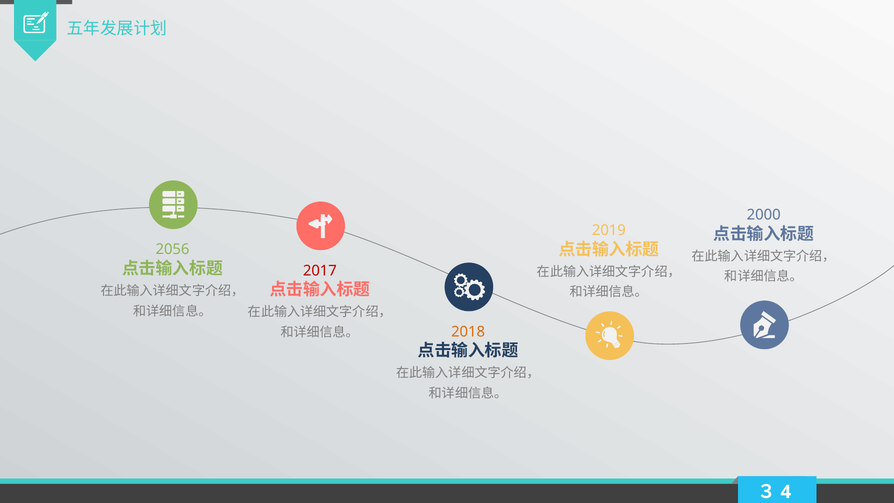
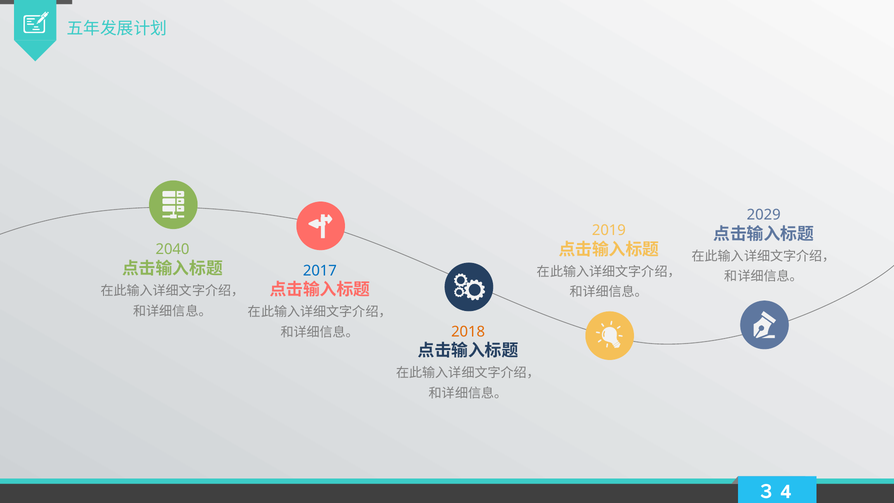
2000: 2000 -> 2029
2056: 2056 -> 2040
2017 colour: red -> blue
